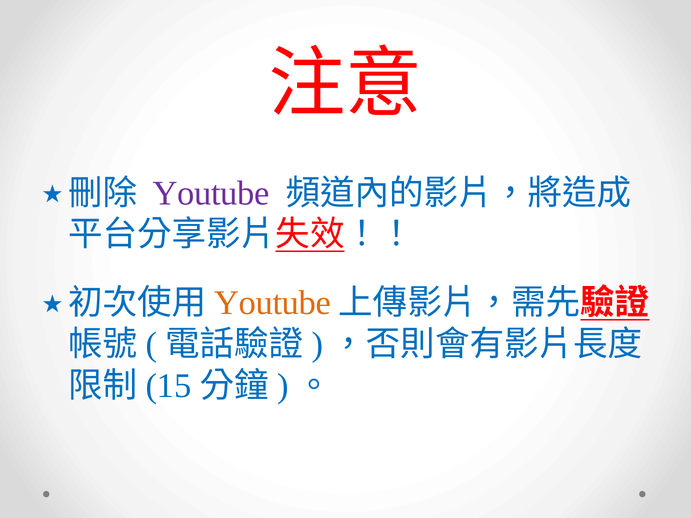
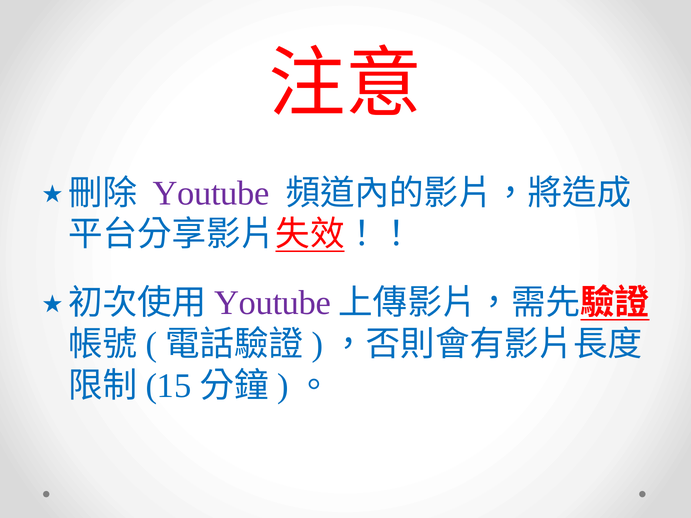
Youtube at (273, 303) colour: orange -> purple
